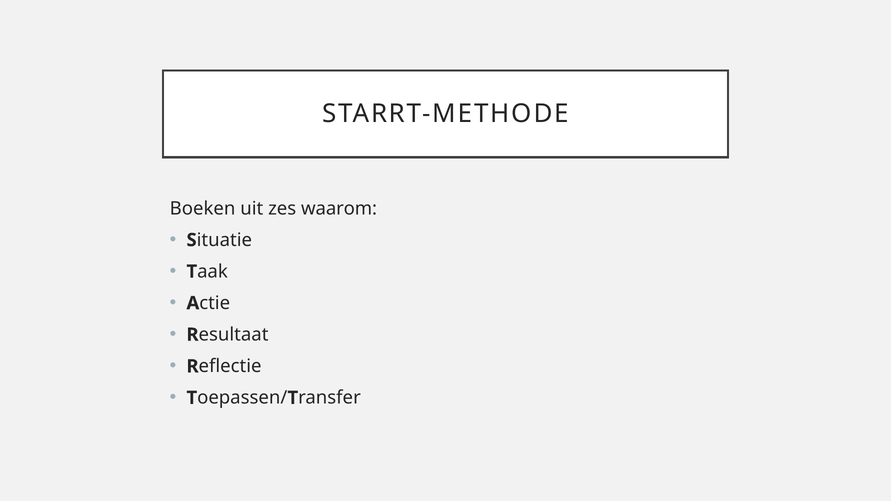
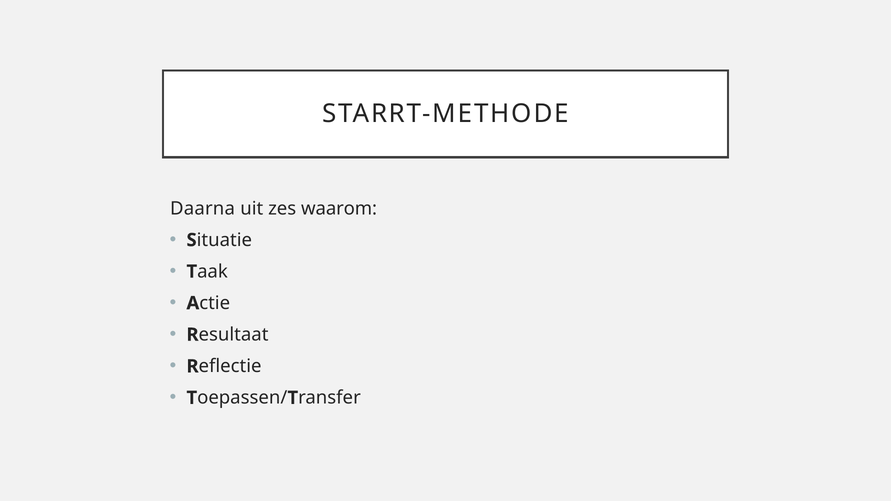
Boeken: Boeken -> Daarna
